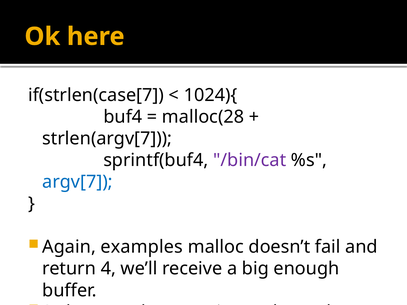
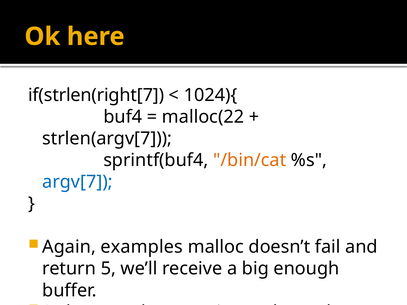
if(strlen(case[7: if(strlen(case[7 -> if(strlen(right[7
malloc(28: malloc(28 -> malloc(22
/bin/cat colour: purple -> orange
4: 4 -> 5
